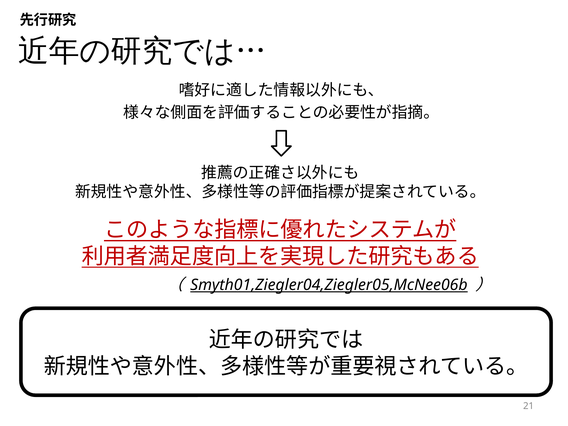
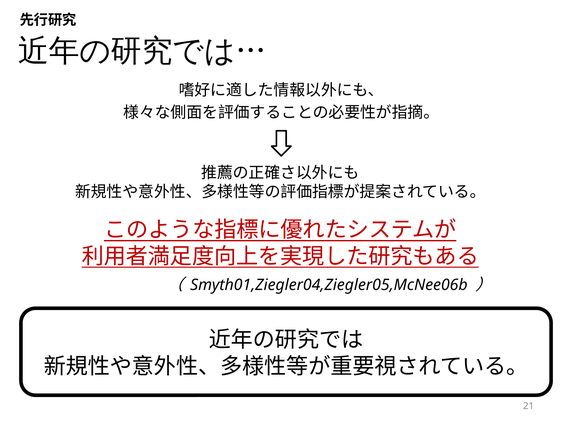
Smyth01,Ziegler04,Ziegler05,McNee06b underline: present -> none
